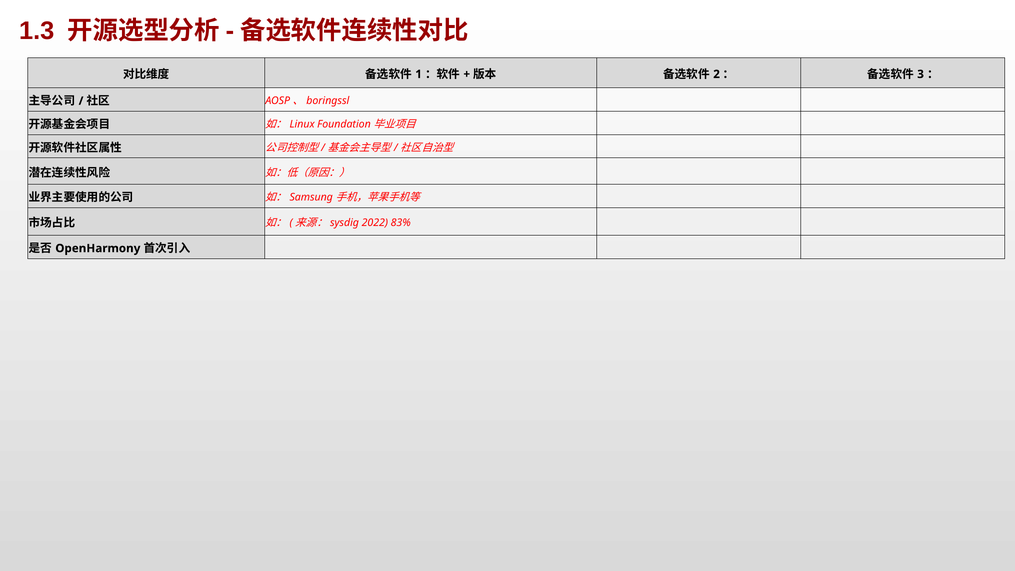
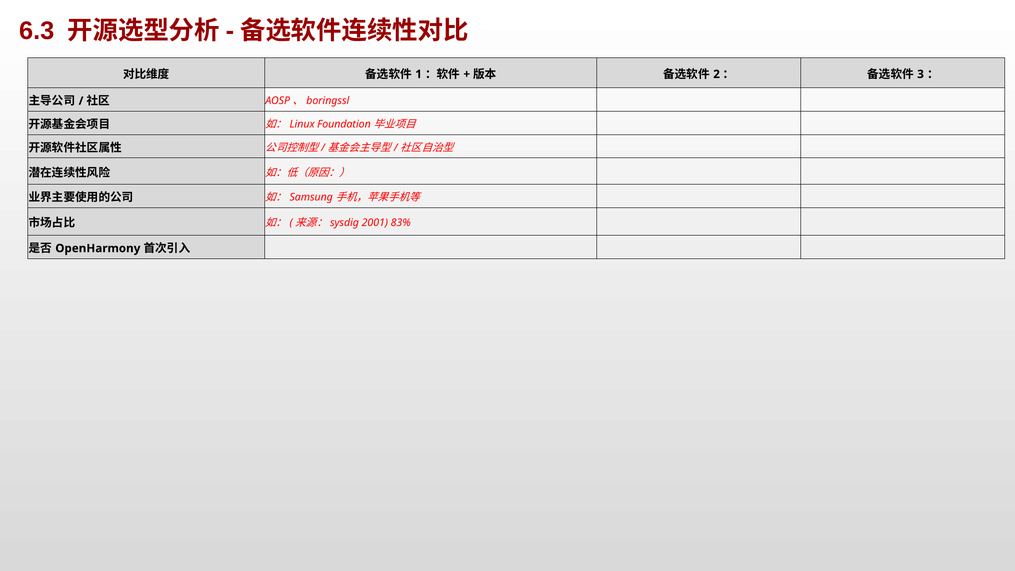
1.3: 1.3 -> 6.3
2022: 2022 -> 2001
